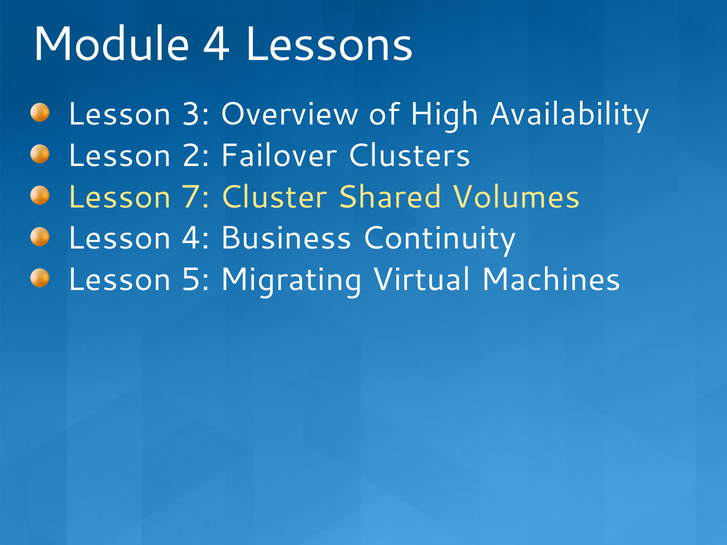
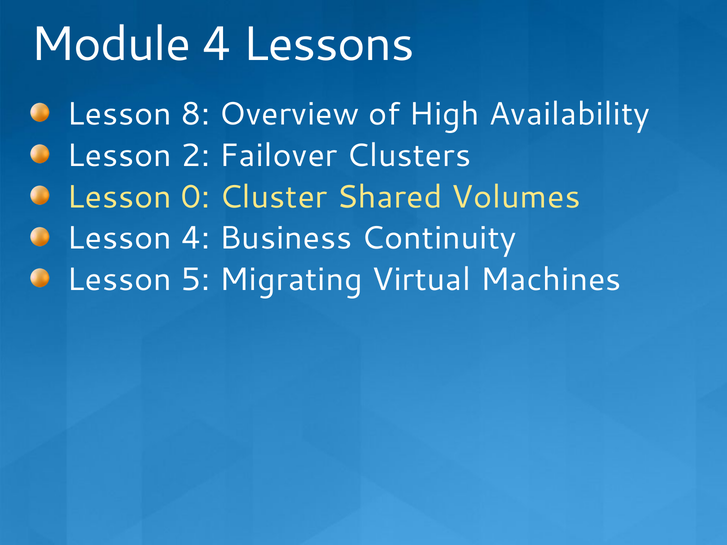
3: 3 -> 8
7: 7 -> 0
